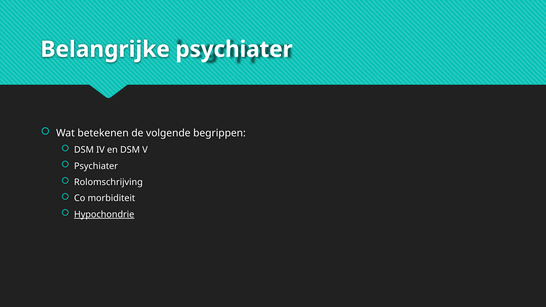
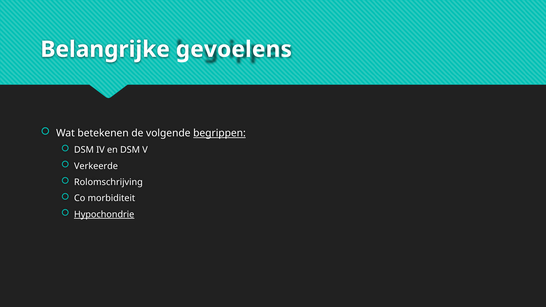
Belangrijke psychiater: psychiater -> gevoelens
begrippen underline: none -> present
Psychiater at (96, 166): Psychiater -> Verkeerde
